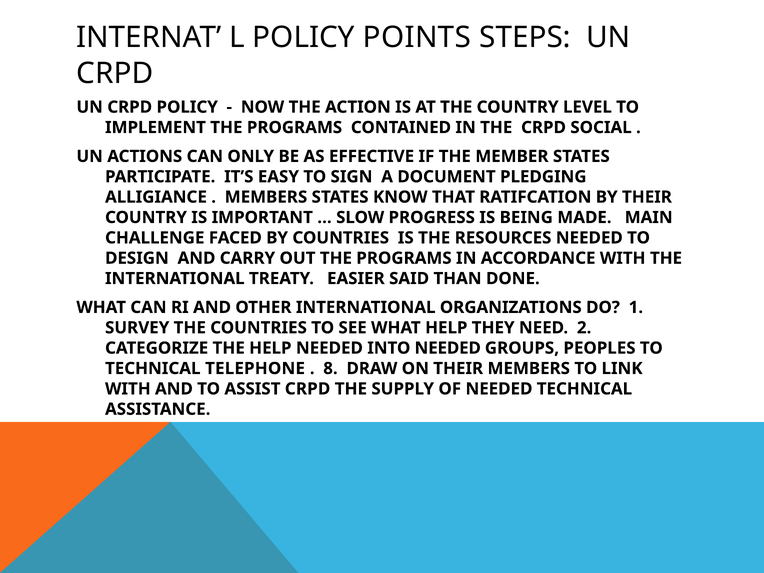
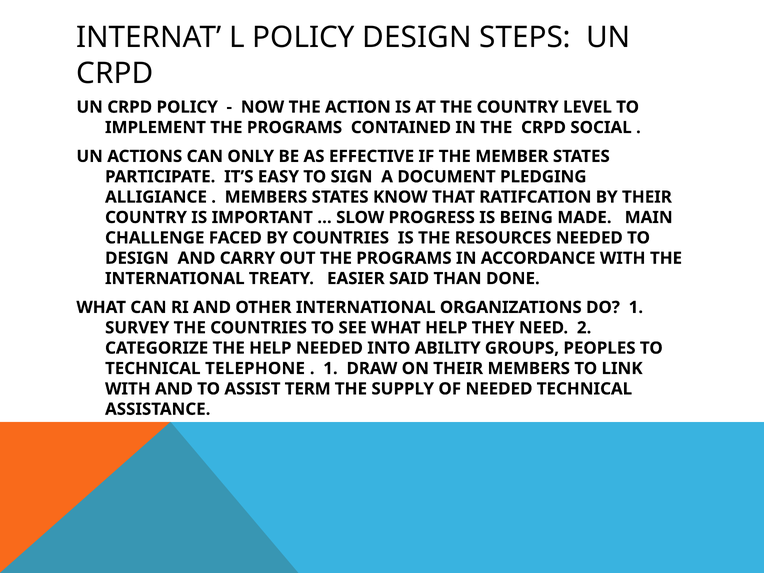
POLICY POINTS: POINTS -> DESIGN
INTO NEEDED: NEEDED -> ABILITY
8 at (330, 368): 8 -> 1
ASSIST CRPD: CRPD -> TERM
